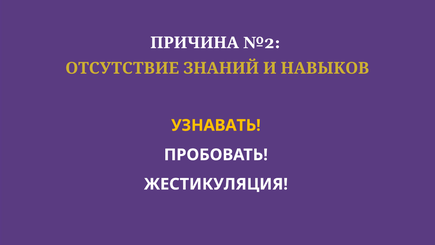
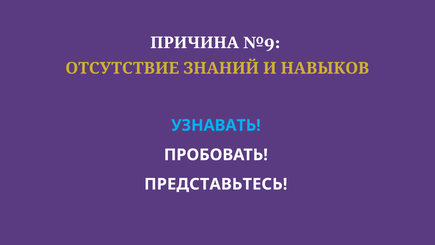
№2: №2 -> №9
УЗНАВАТЬ colour: yellow -> light blue
ЖЕСТИКУЛЯЦИЯ: ЖЕСТИКУЛЯЦИЯ -> ПРЕДСТАВЬТЕСЬ
